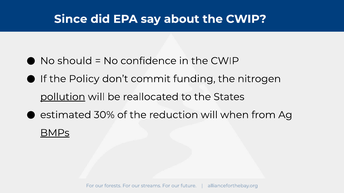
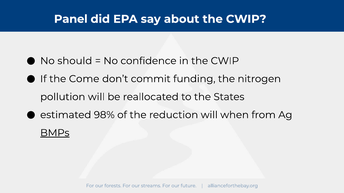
Since: Since -> Panel
Policy: Policy -> Come
pollution underline: present -> none
30%: 30% -> 98%
